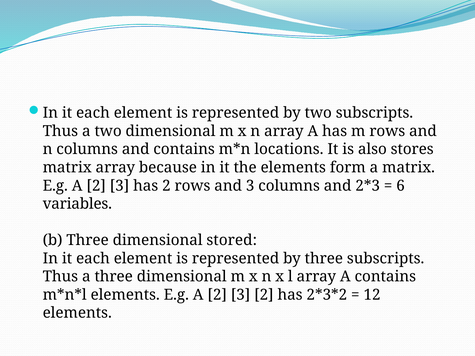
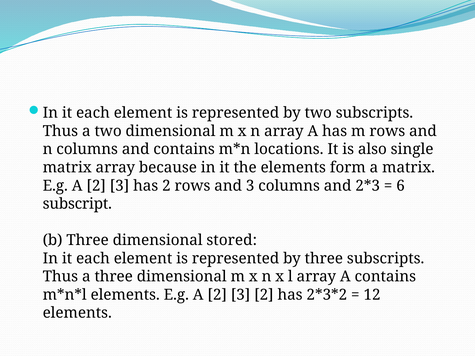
stores: stores -> single
variables: variables -> subscript
